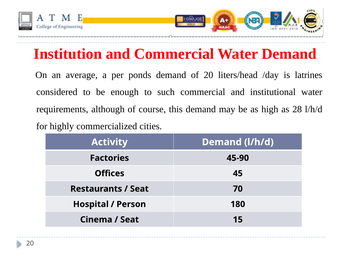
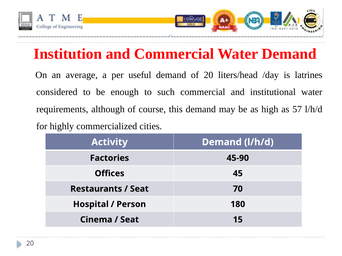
ponds: ponds -> useful
28: 28 -> 57
